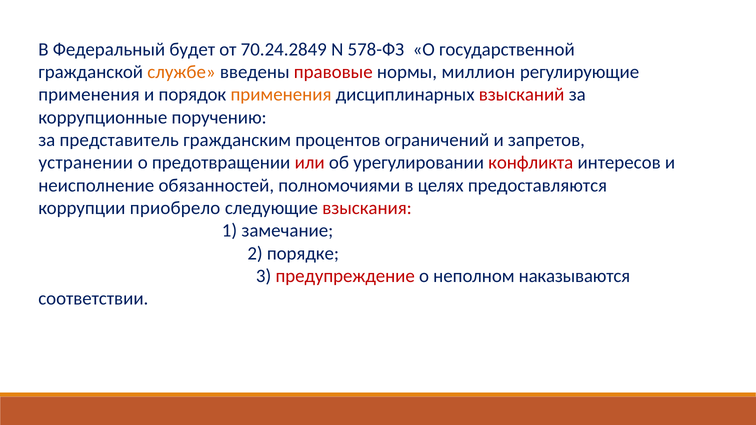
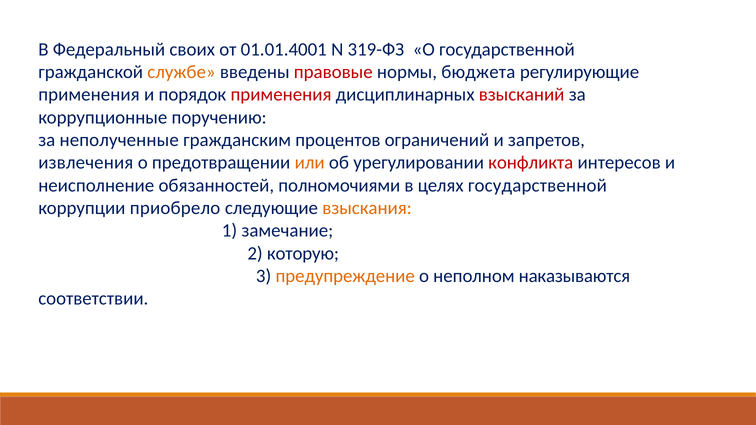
будет: будет -> своих
70.24.2849: 70.24.2849 -> 01.01.4001
578-ФЗ: 578-ФЗ -> 319-ФЗ
миллион: миллион -> бюджета
применения at (281, 95) colour: orange -> red
представитель: представитель -> неполученные
устранении: устранении -> извлечения
или colour: red -> orange
целях предоставляются: предоставляются -> государственной
взыскания colour: red -> orange
порядке: порядке -> которую
предупреждение colour: red -> orange
